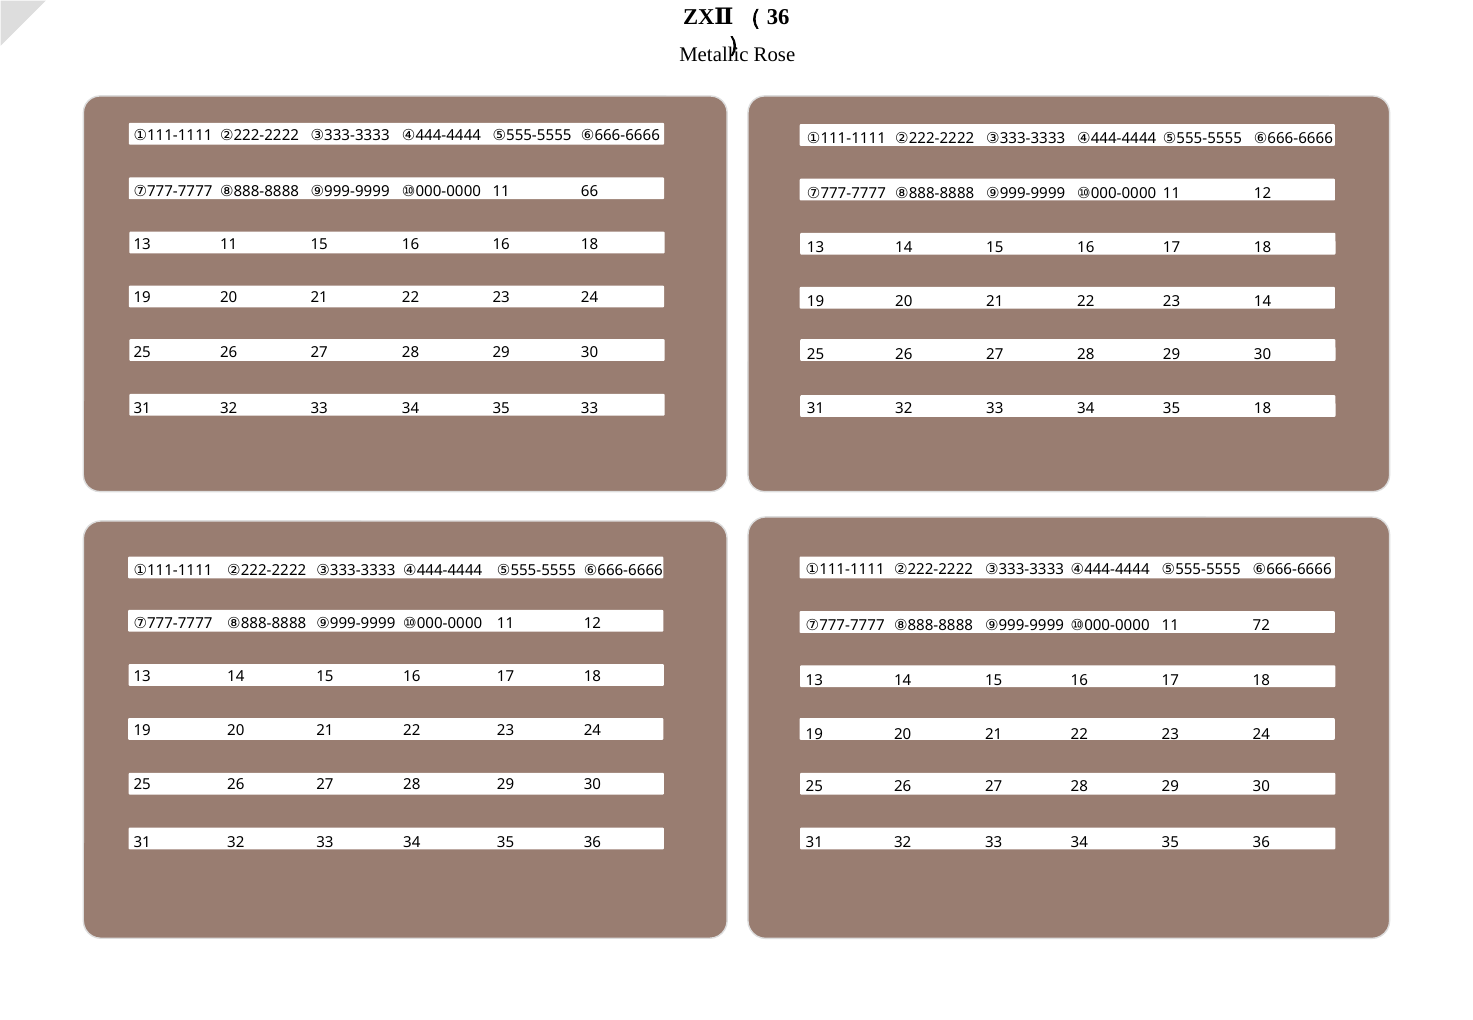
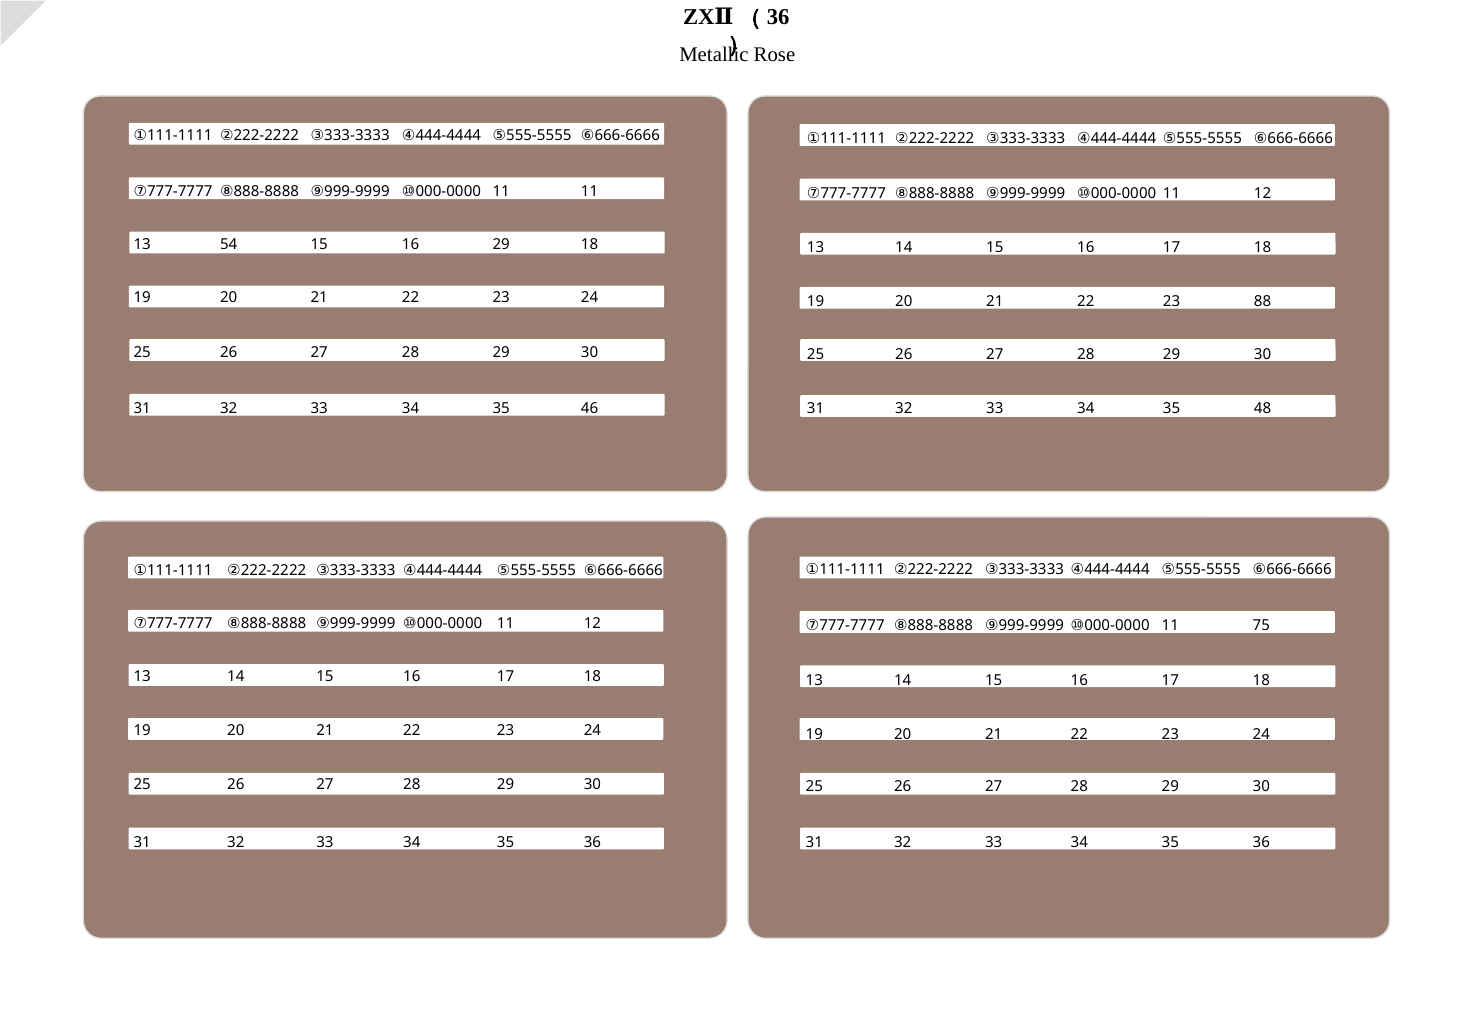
11 66: 66 -> 11
13 11: 11 -> 54
16 16: 16 -> 29
23 14: 14 -> 88
35 33: 33 -> 46
35 18: 18 -> 48
72: 72 -> 75
